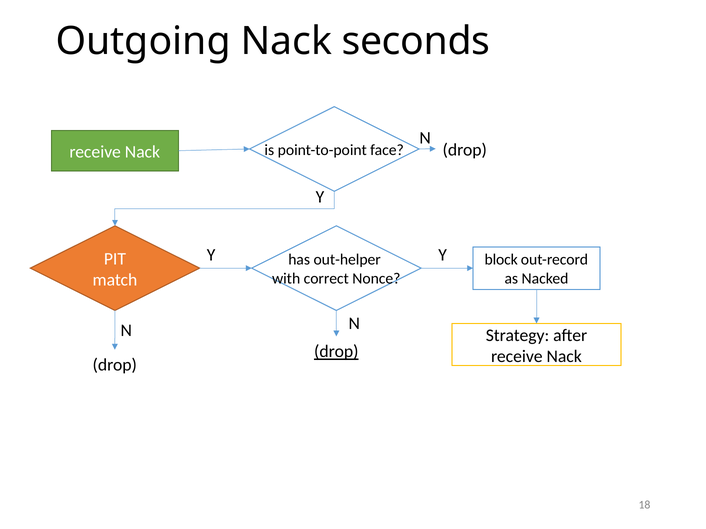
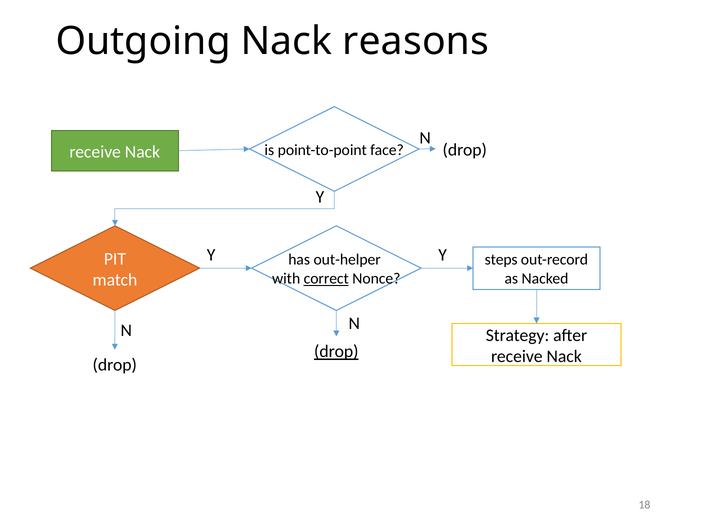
seconds: seconds -> reasons
block: block -> steps
correct underline: none -> present
